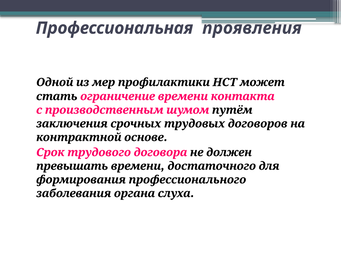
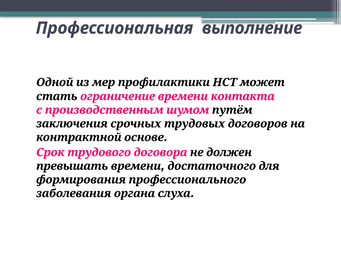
проявления: проявления -> выполнение
